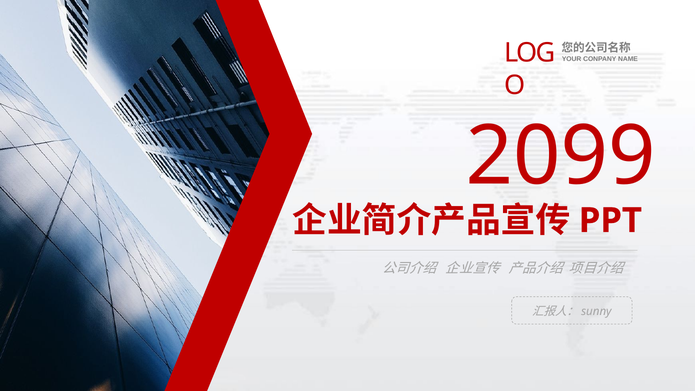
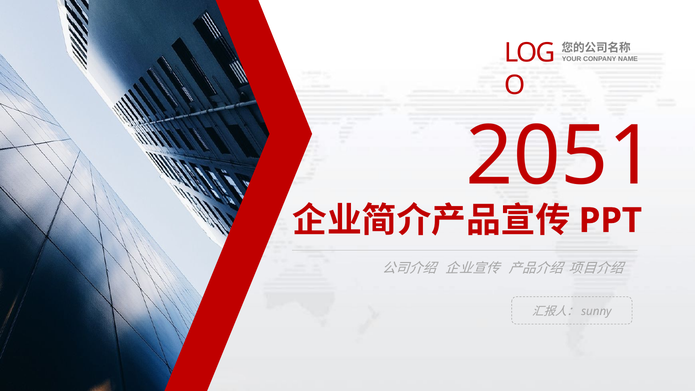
2099: 2099 -> 2051
